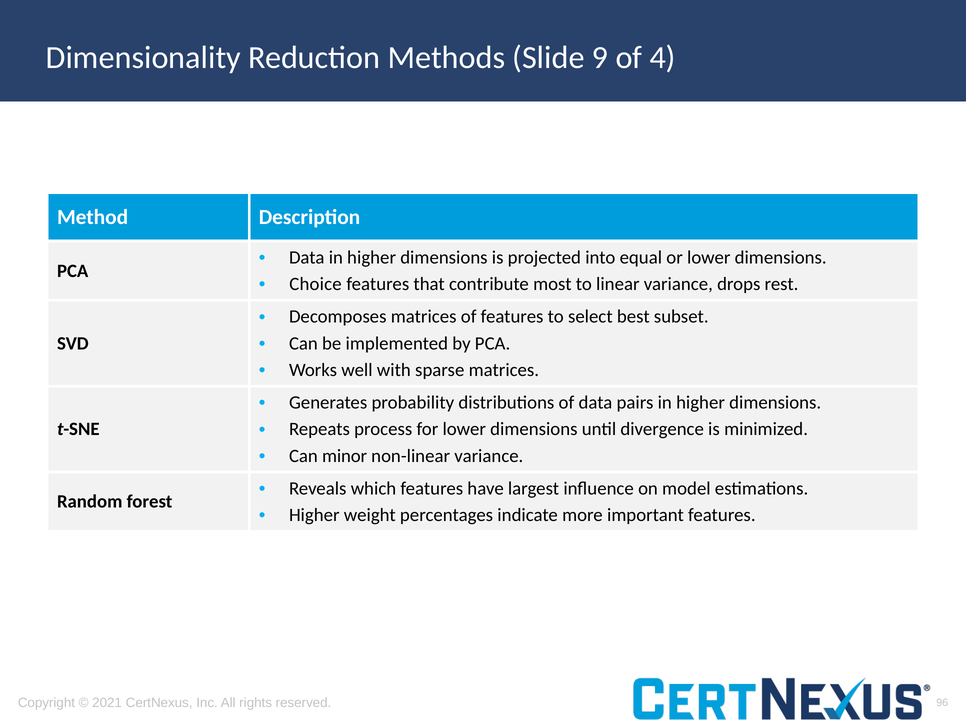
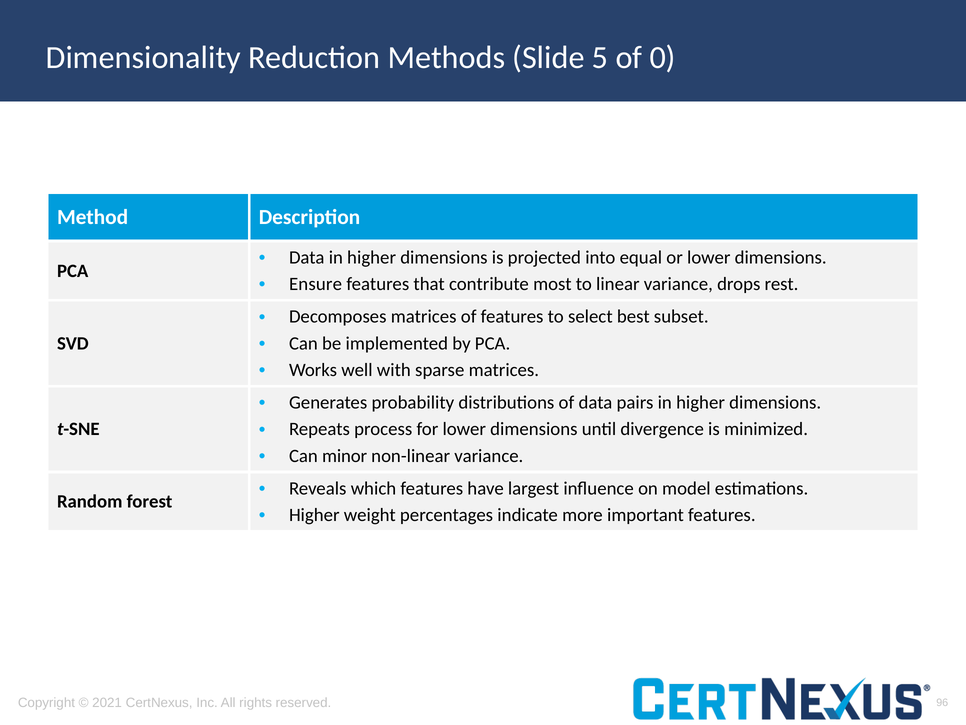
9: 9 -> 5
4: 4 -> 0
Choice: Choice -> Ensure
